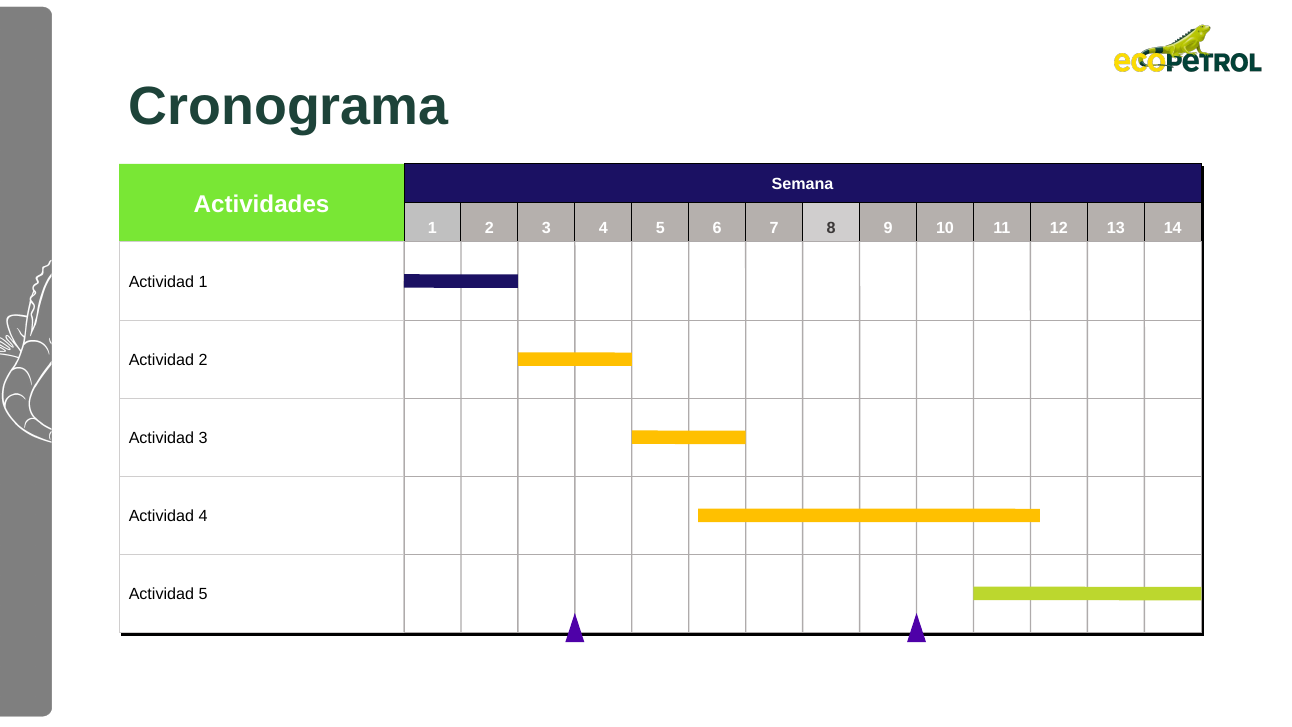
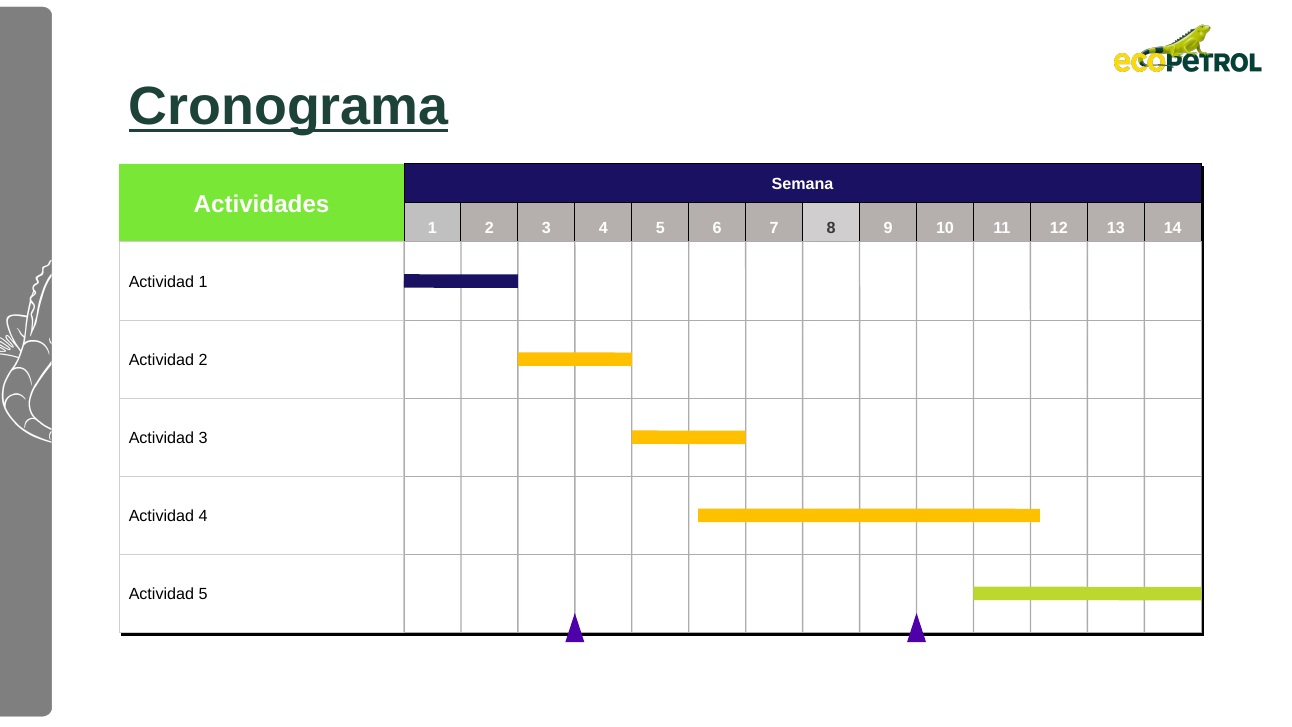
Cronograma underline: none -> present
